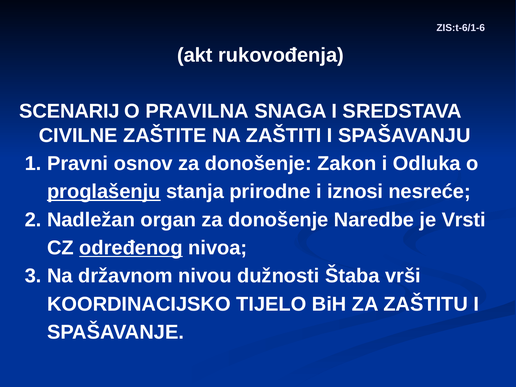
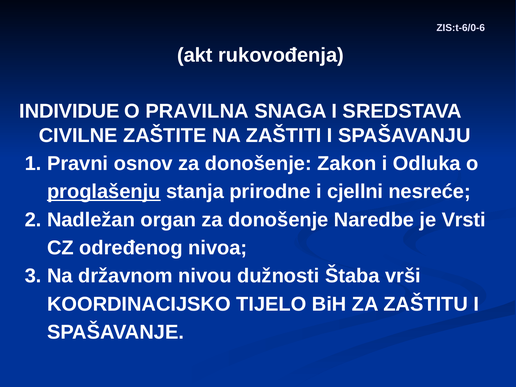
ZIS:t-6/1-6: ZIS:t-6/1-6 -> ZIS:t-6/0-6
SCENARIJ: SCENARIJ -> INDIVIDUE
iznosi: iznosi -> cjellni
određenog underline: present -> none
